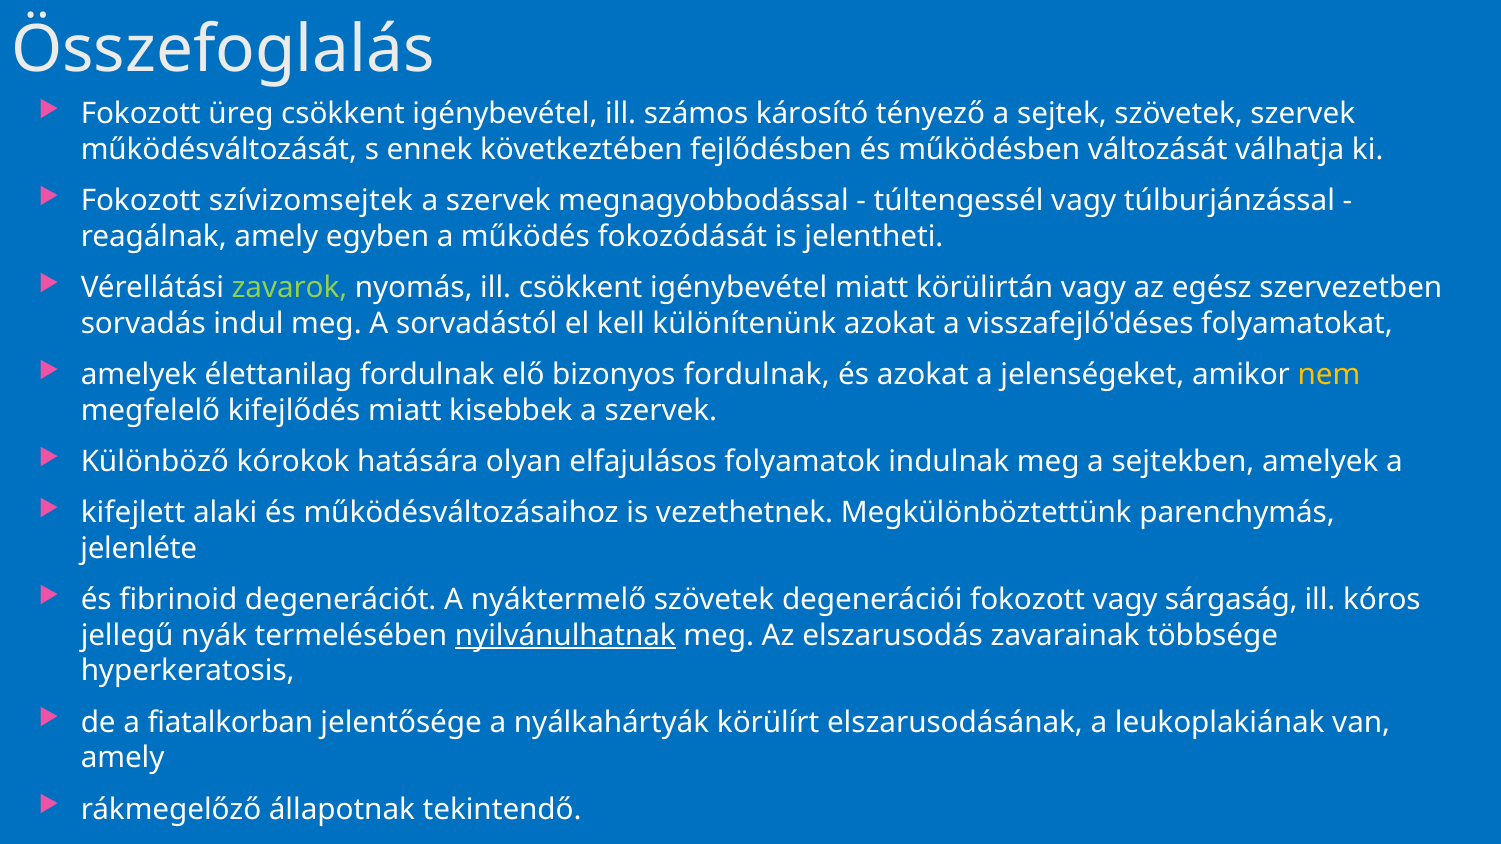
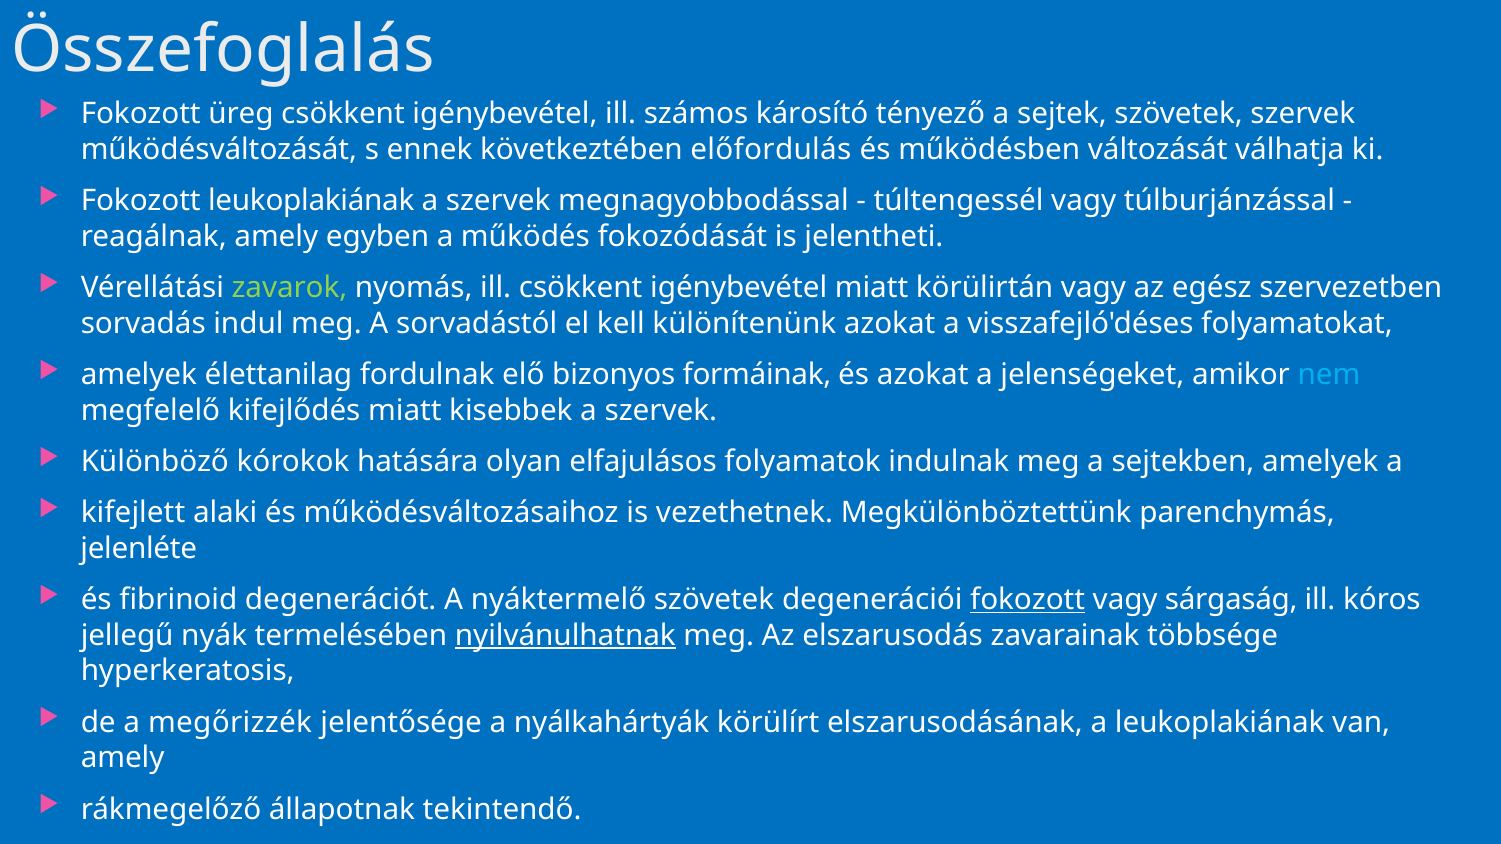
fejlődésben: fejlődésben -> előfordulás
Fokozott szívizomsejtek: szívizomsejtek -> leukoplakiának
bizonyos fordulnak: fordulnak -> formáinak
nem colour: yellow -> light blue
fokozott at (1028, 600) underline: none -> present
fiatalkorban: fiatalkorban -> megőrizzék
